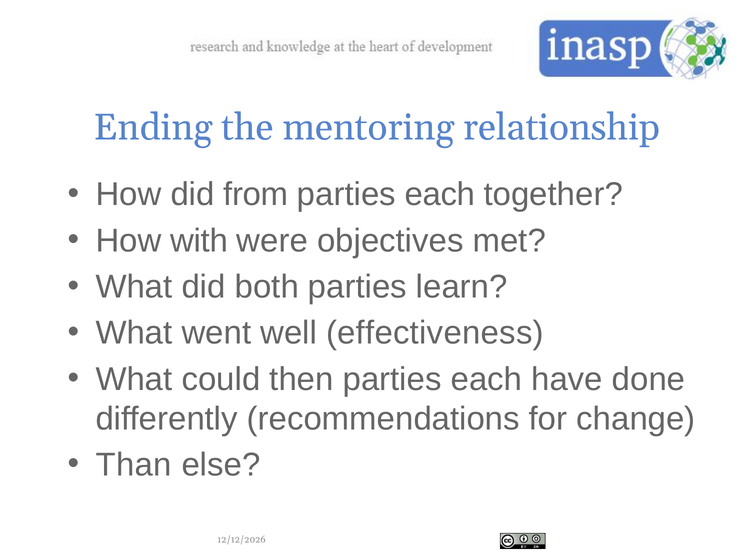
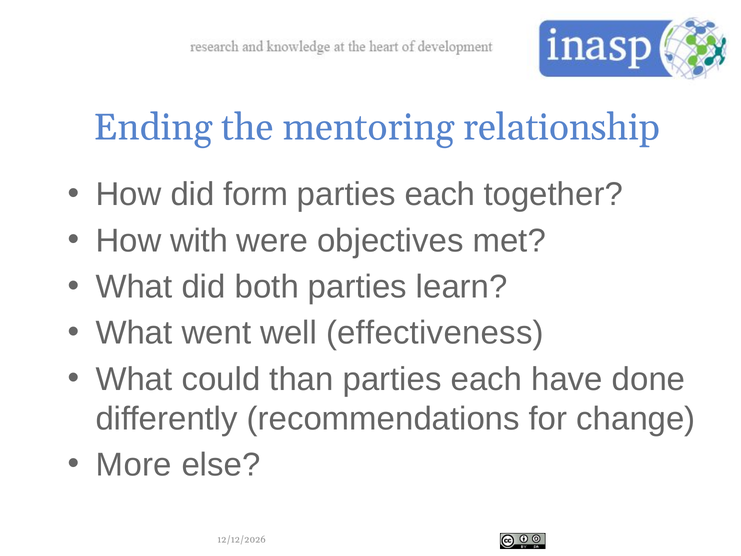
from: from -> form
then: then -> than
Than: Than -> More
